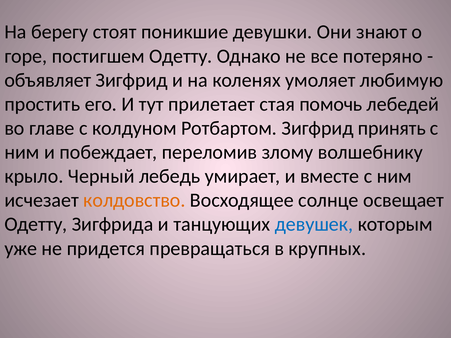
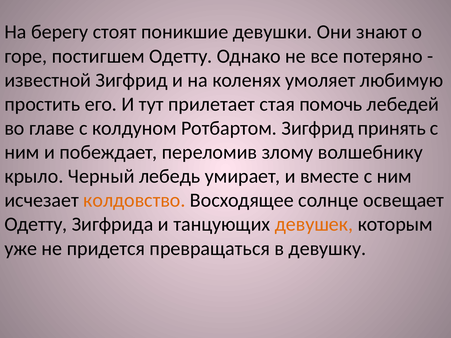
объявляет: объявляет -> известной
девушек colour: blue -> orange
крупных: крупных -> девушку
